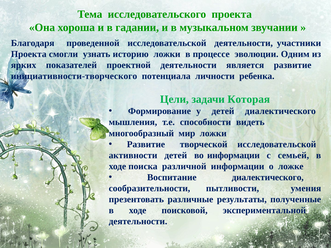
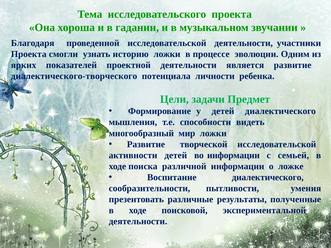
инициативности-творческого: инициативности-творческого -> диалектического-творческого
Которая: Которая -> Предмет
